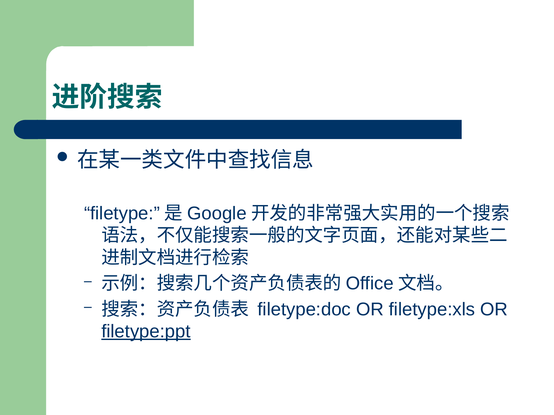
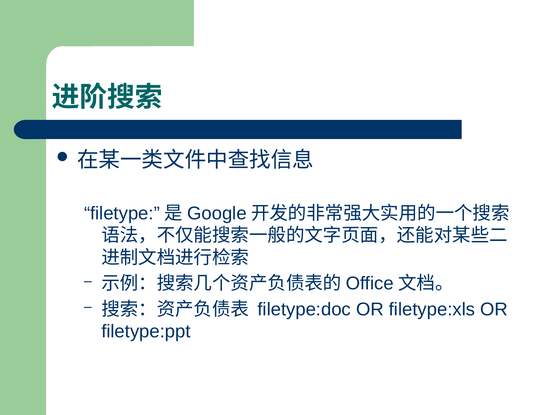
filetype:ppt underline: present -> none
